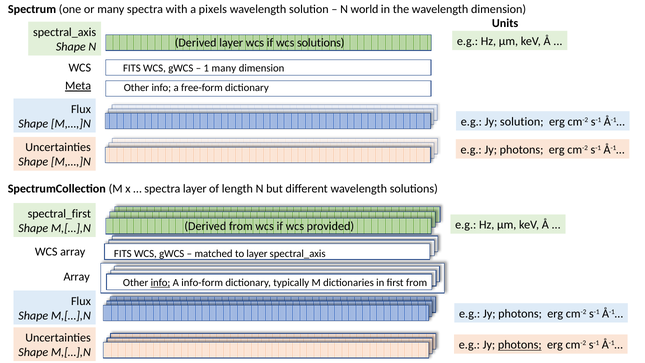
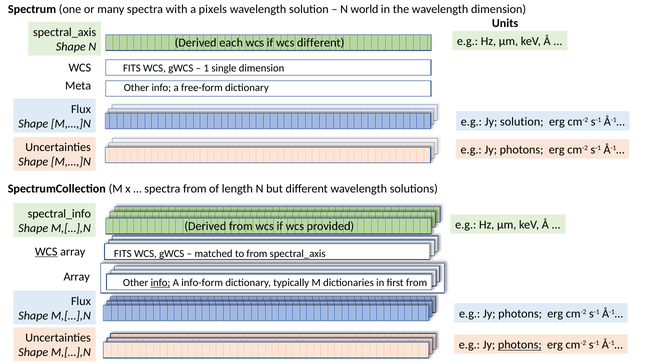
Derived layer: layer -> each
wcs solutions: solutions -> different
1 many: many -> single
Meta underline: present -> none
spectra layer: layer -> from
spectral_first: spectral_first -> spectral_info
WCS at (46, 251) underline: none -> present
to layer: layer -> from
